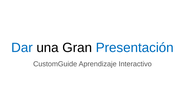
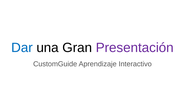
Presentación colour: blue -> purple
